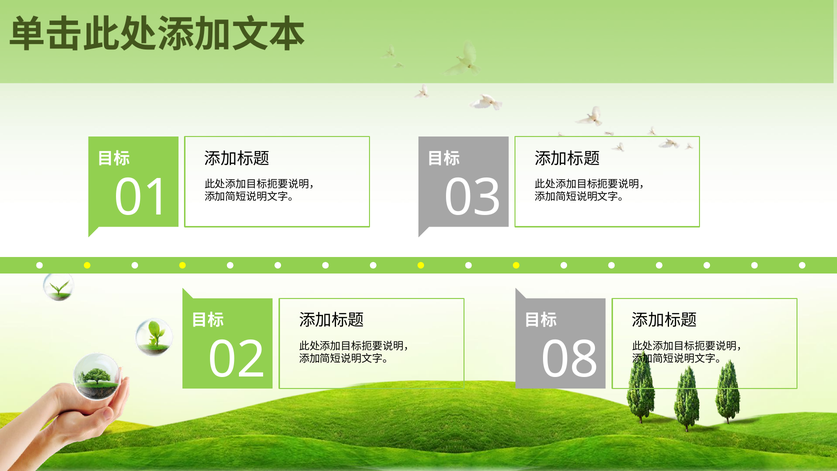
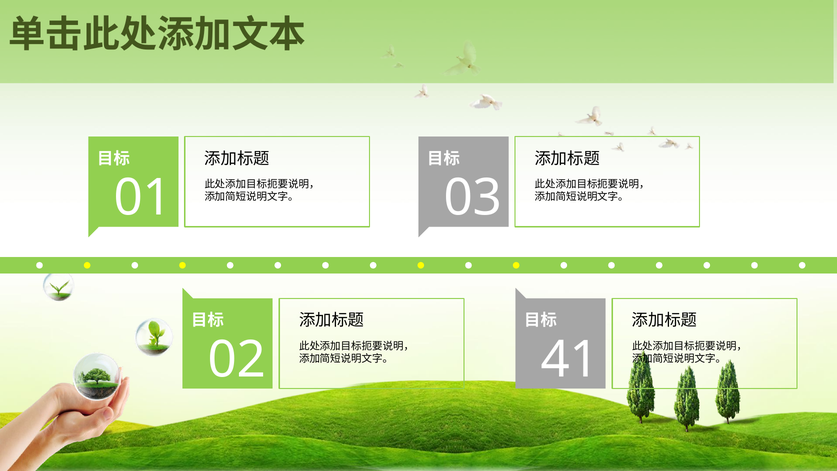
08: 08 -> 41
